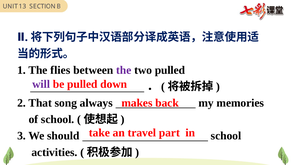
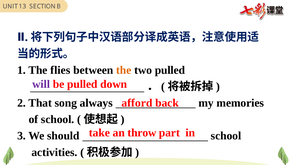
the at (124, 70) colour: purple -> orange
makes: makes -> afford
travel: travel -> throw
